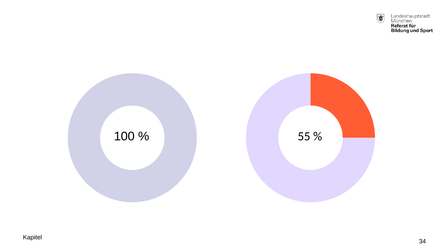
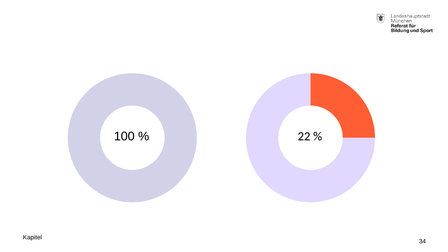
55: 55 -> 22
